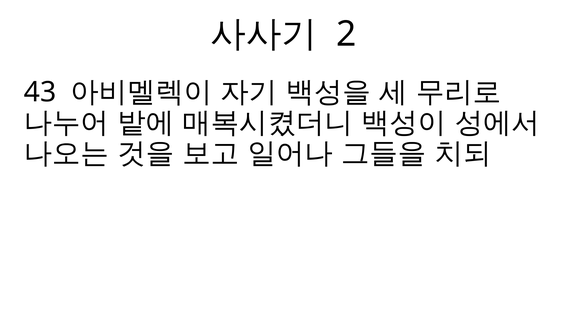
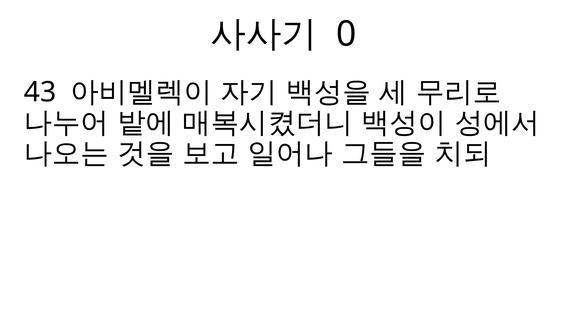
2: 2 -> 0
